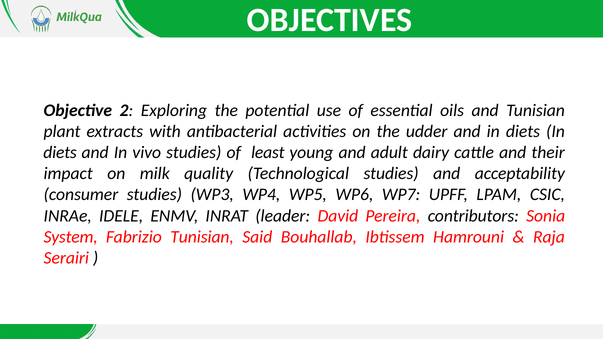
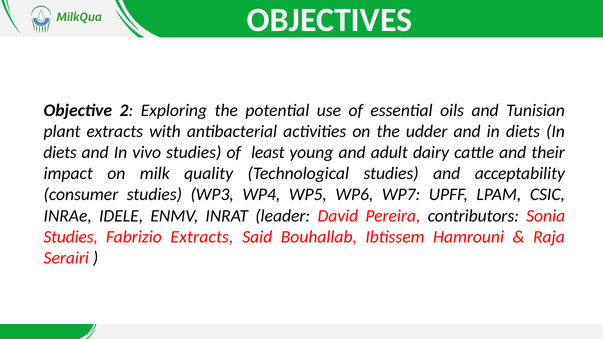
System at (71, 237): System -> Studies
Fabrizio Tunisian: Tunisian -> Extracts
